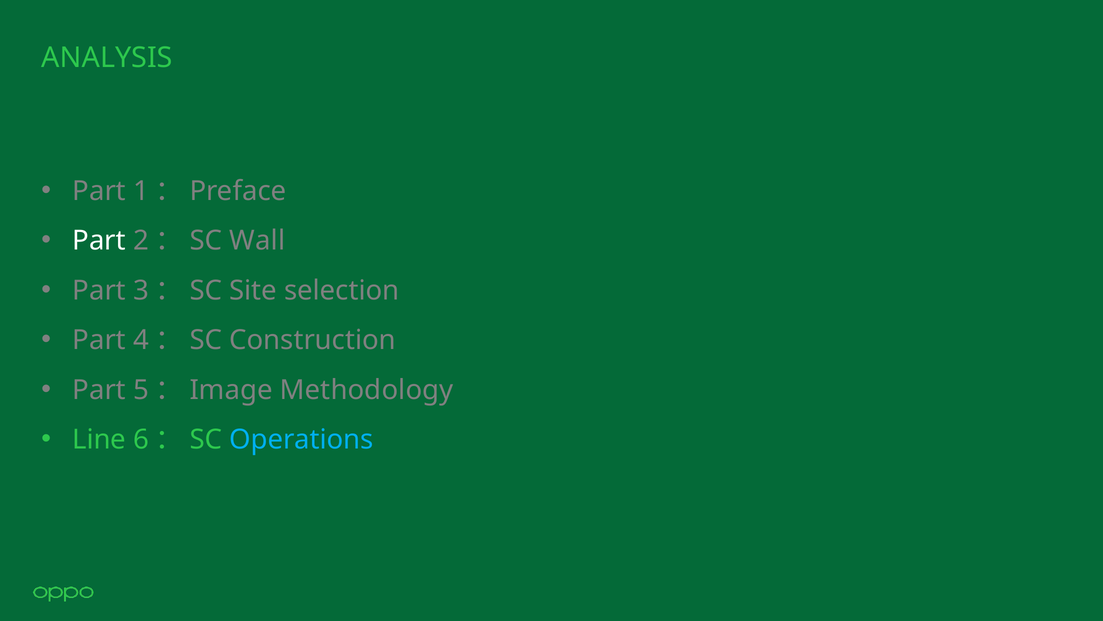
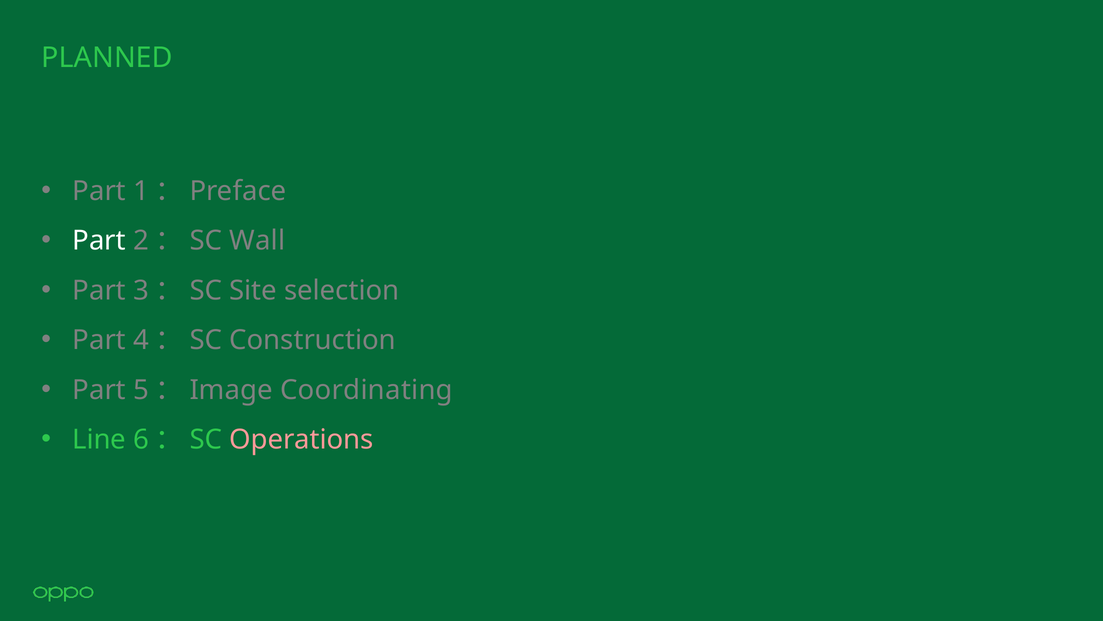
ANALYSIS: ANALYSIS -> PLANNED
Methodology: Methodology -> Coordinating
Operations colour: light blue -> pink
